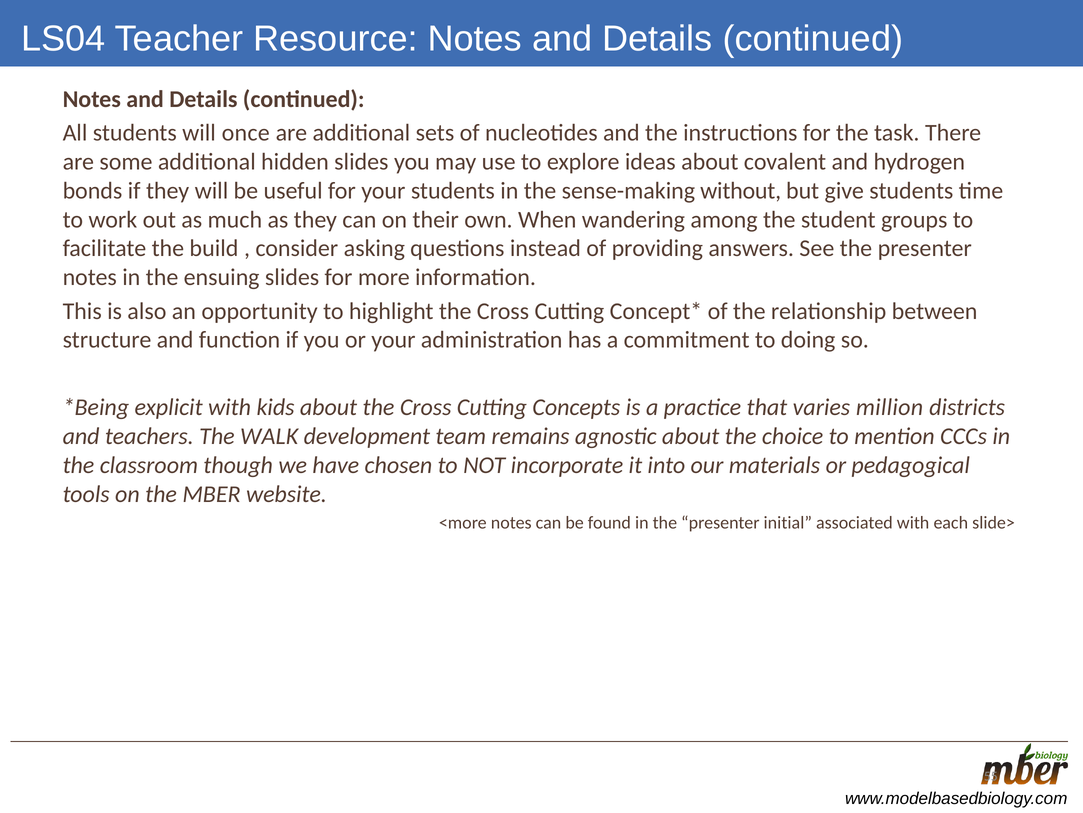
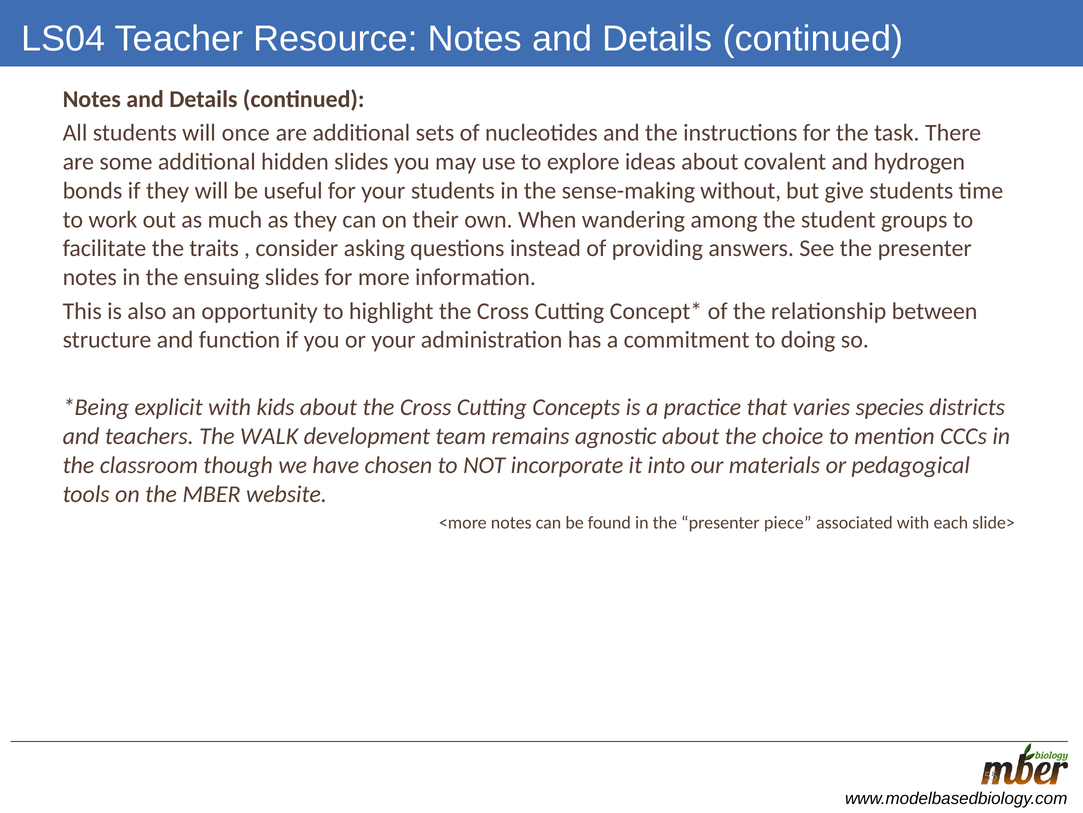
build: build -> traits
million: million -> species
initial: initial -> piece
